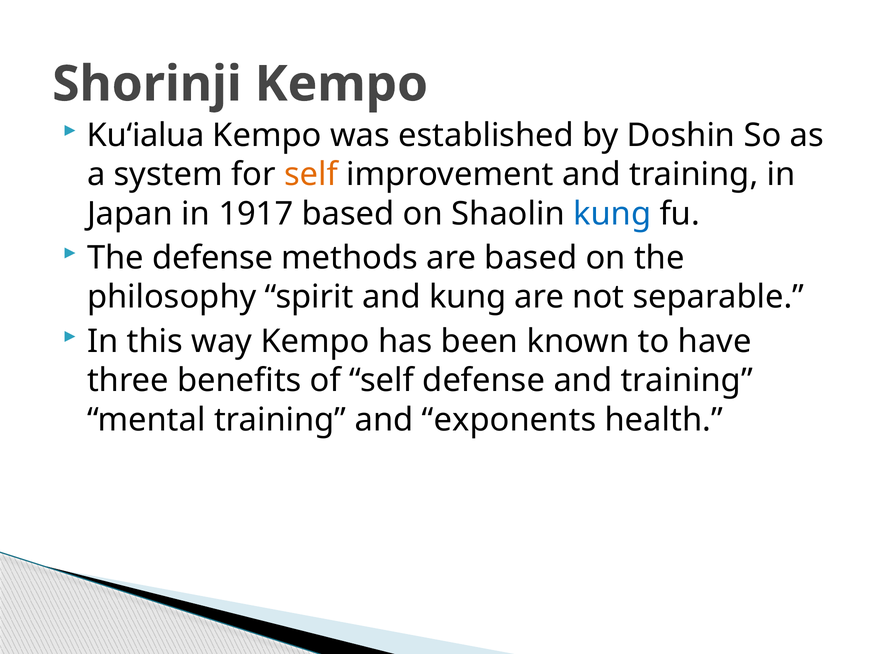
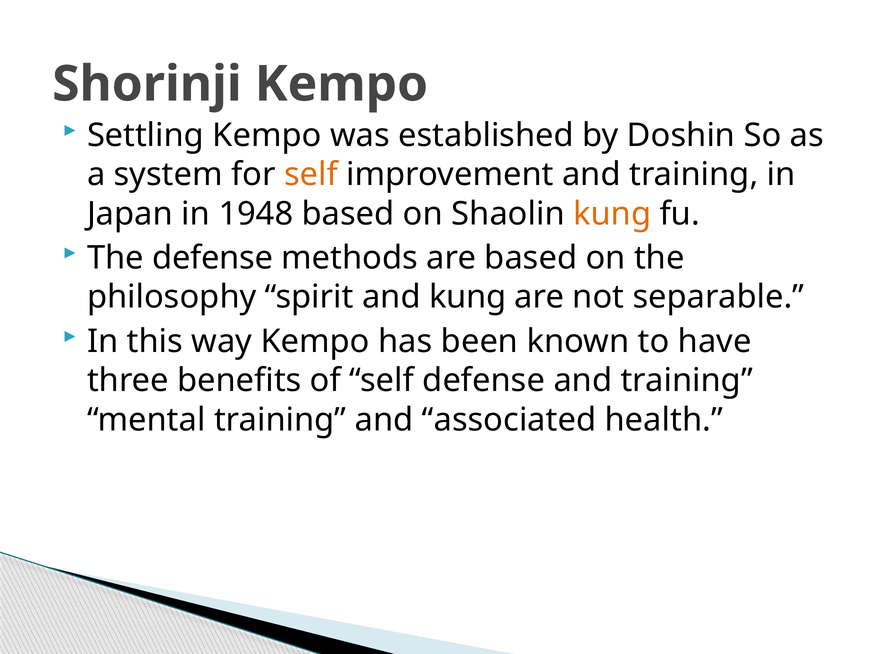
Kuʻialua: Kuʻialua -> Settling
1917: 1917 -> 1948
kung at (612, 214) colour: blue -> orange
exponents: exponents -> associated
